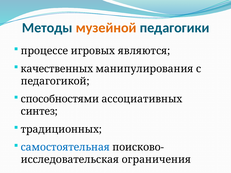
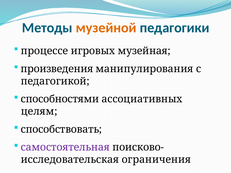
являются: являются -> музейная
качественных: качественных -> произведения
синтез: синтез -> целям
традиционных: традиционных -> способствовать
самостоятельная colour: blue -> purple
